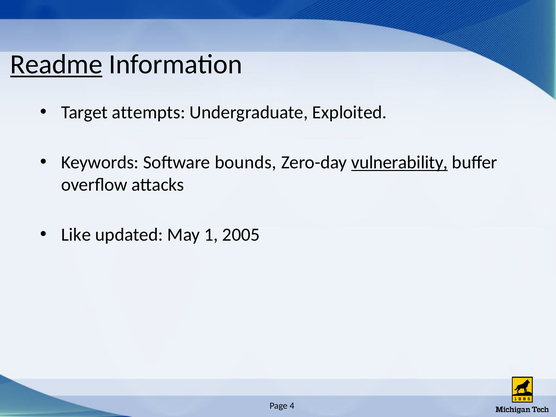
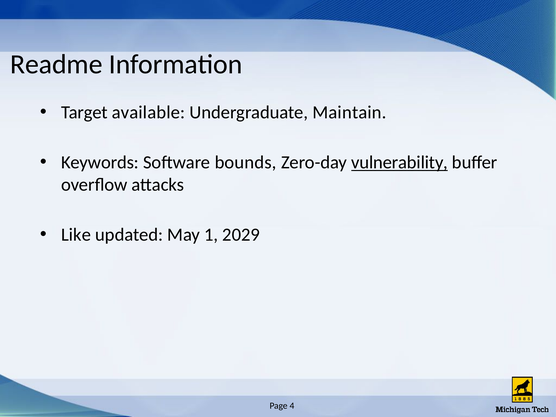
Readme underline: present -> none
attempts: attempts -> available
Exploited: Exploited -> Maintain
2005: 2005 -> 2029
